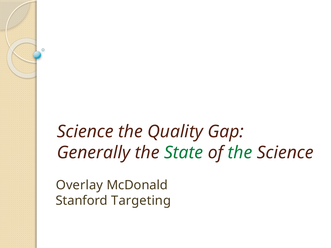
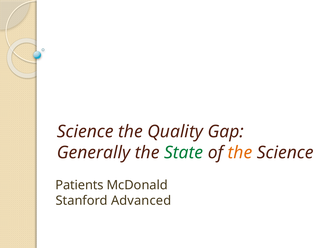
the at (240, 153) colour: green -> orange
Overlay: Overlay -> Patients
Targeting: Targeting -> Advanced
